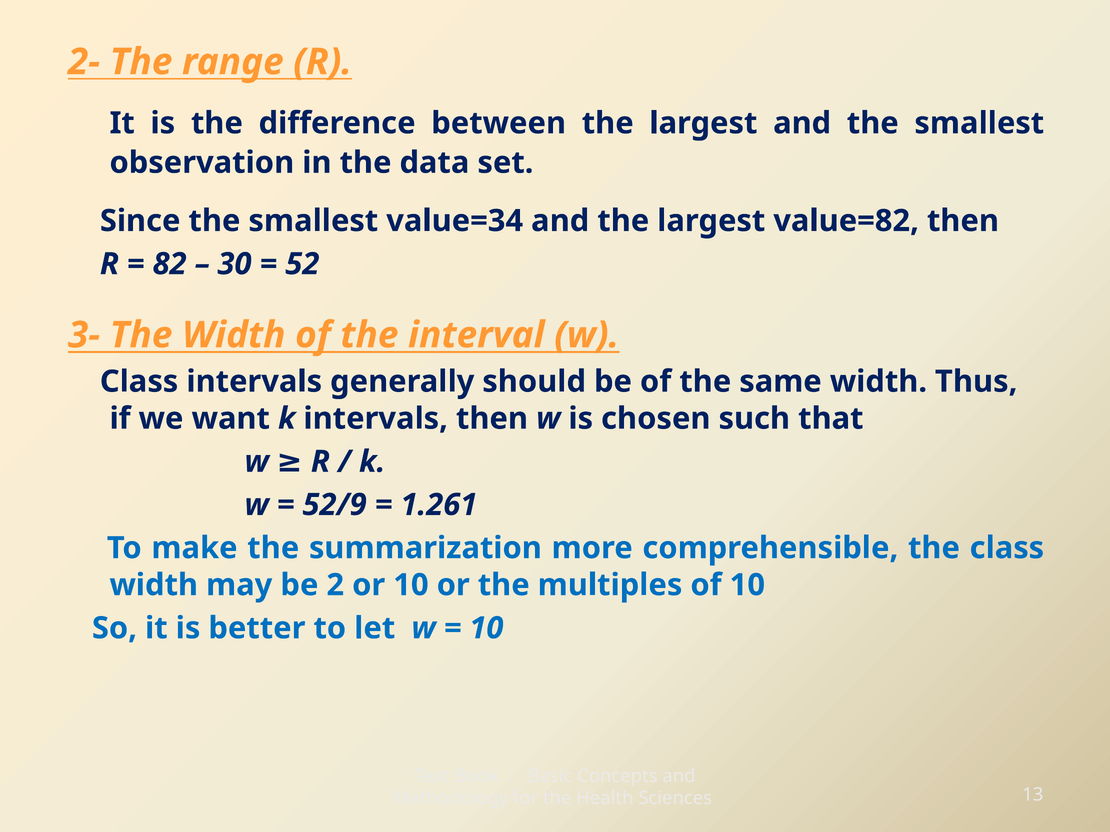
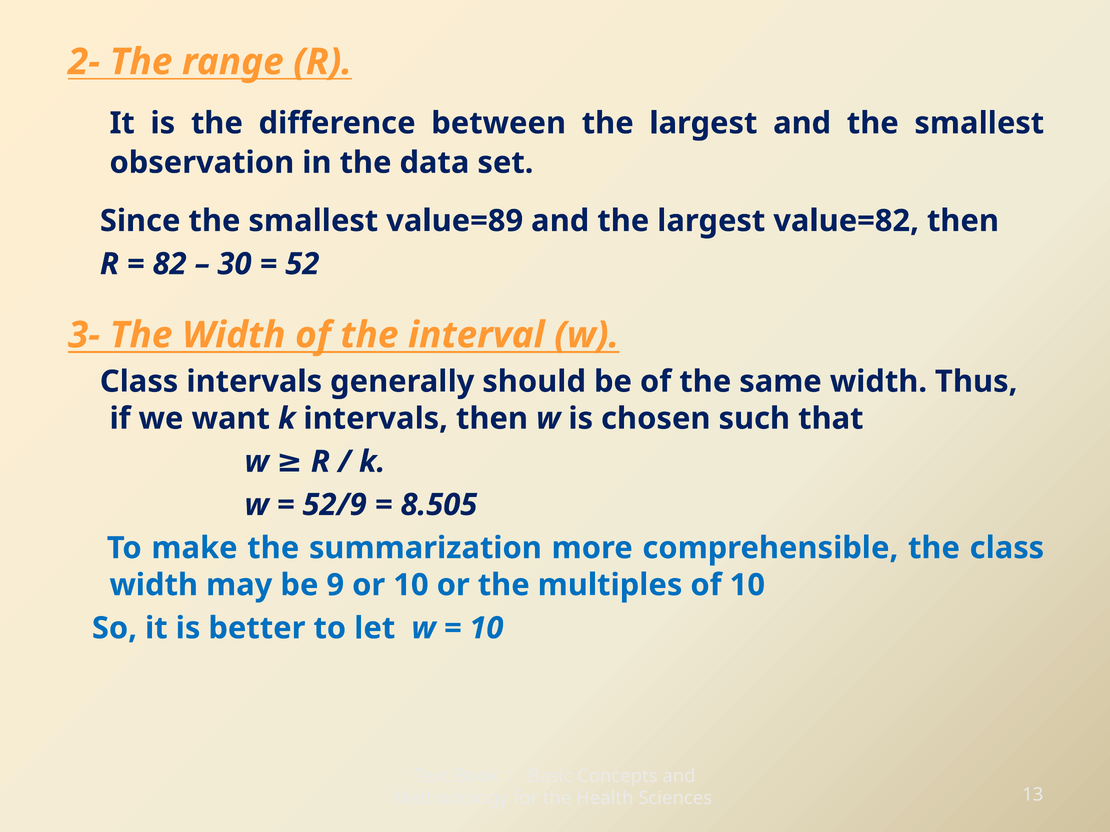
value=34: value=34 -> value=89
1.261: 1.261 -> 8.505
2: 2 -> 9
